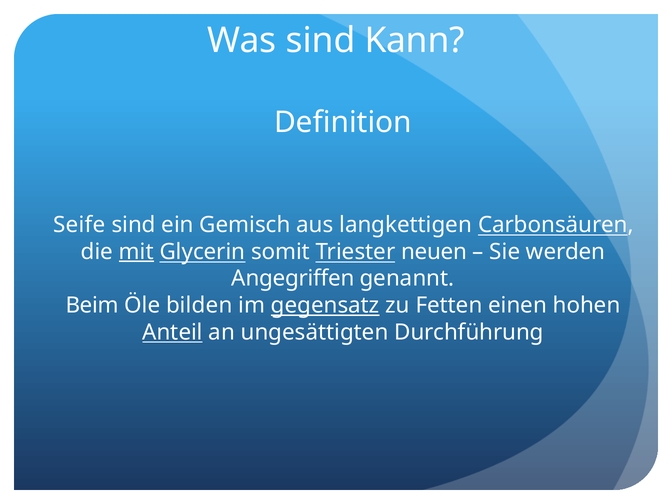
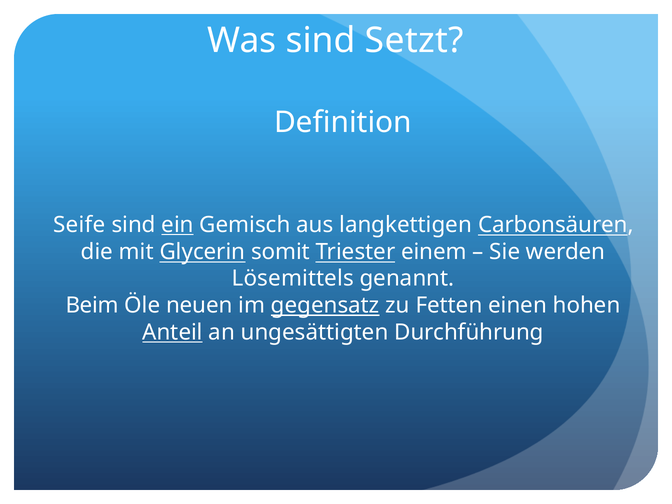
Kann: Kann -> Setzt
ein underline: none -> present
mit underline: present -> none
neuen: neuen -> einem
Angegriffen: Angegriffen -> Lösemittels
bilden: bilden -> neuen
